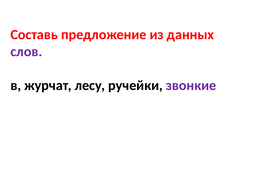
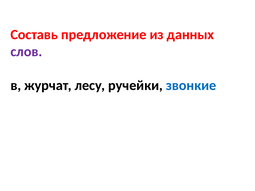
звонкие colour: purple -> blue
